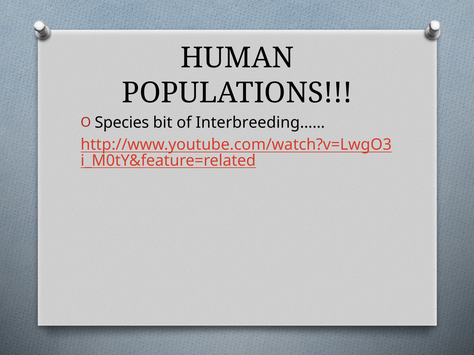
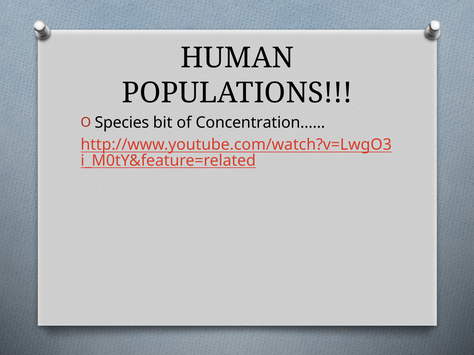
Interbreeding……: Interbreeding…… -> Concentration……
